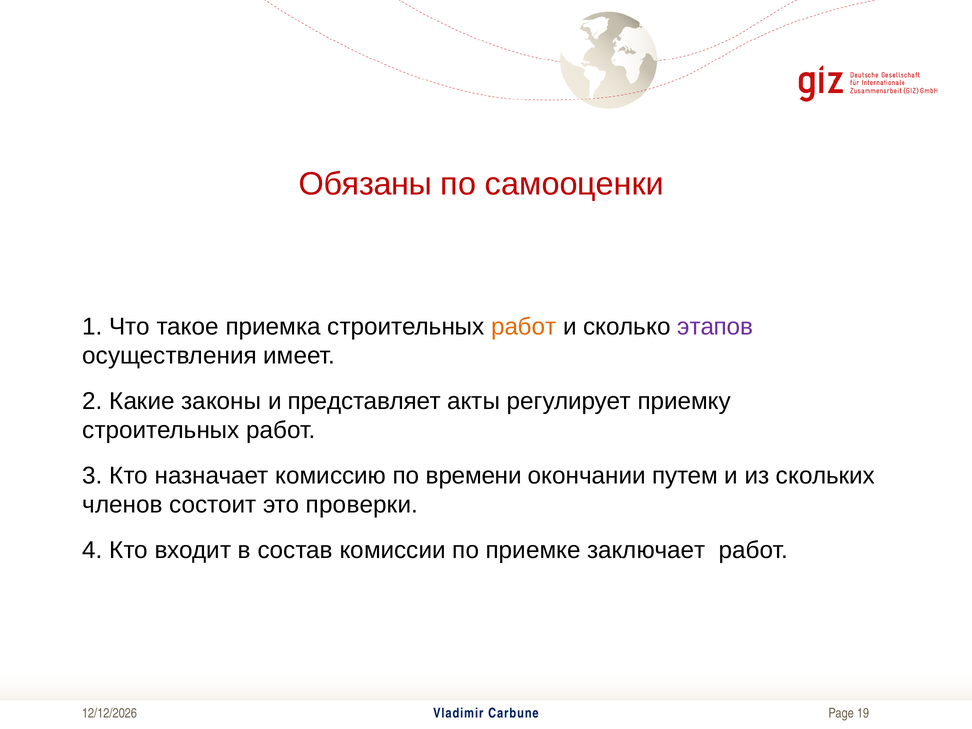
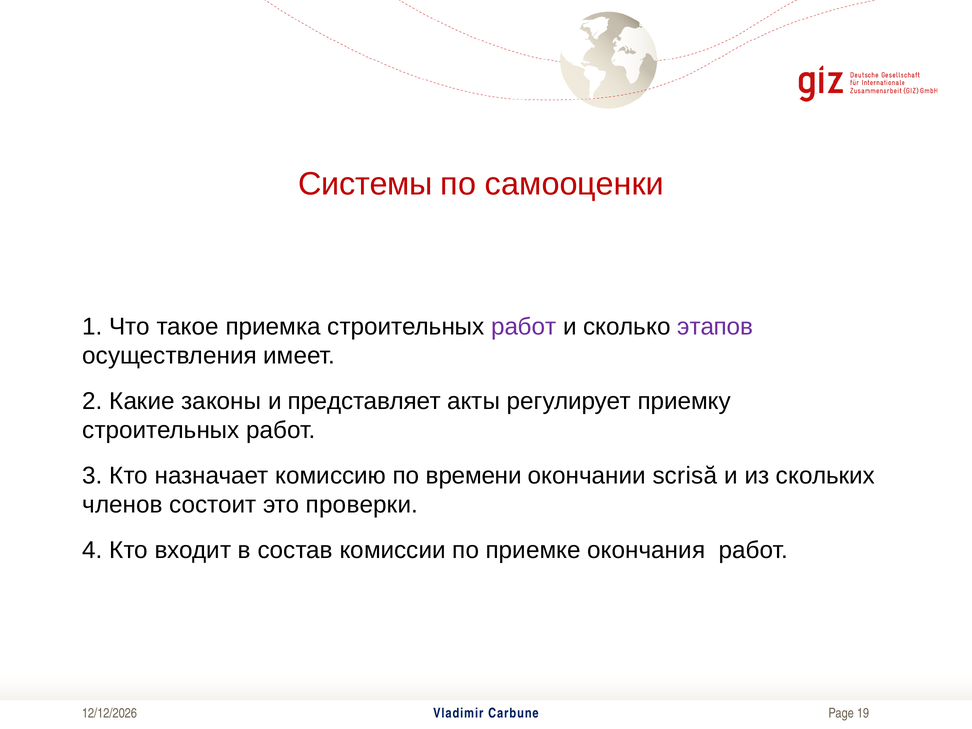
Обязаны: Обязаны -> Системы
работ at (524, 327) colour: orange -> purple
путем: путем -> scrisă
заключает: заключает -> окончания
